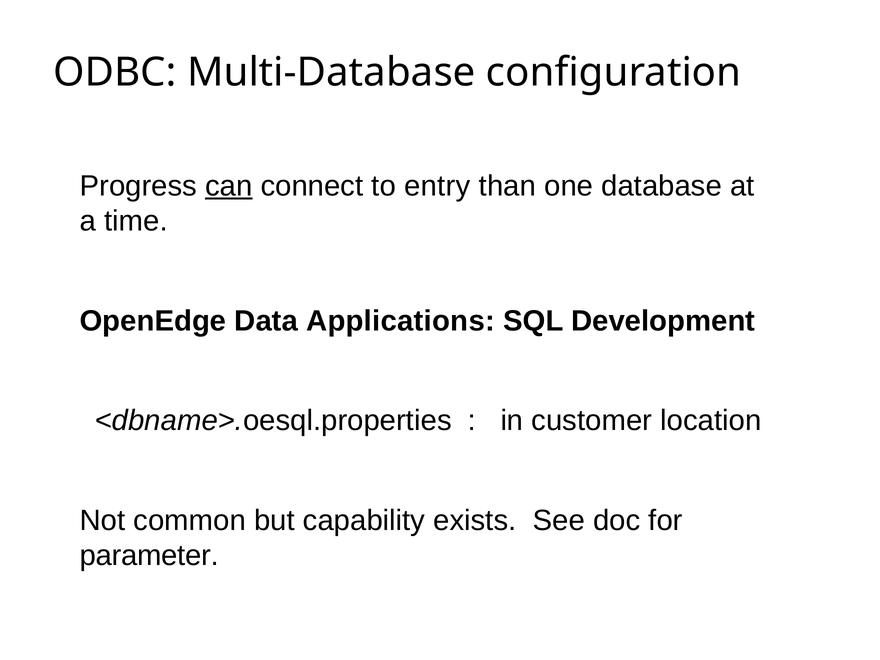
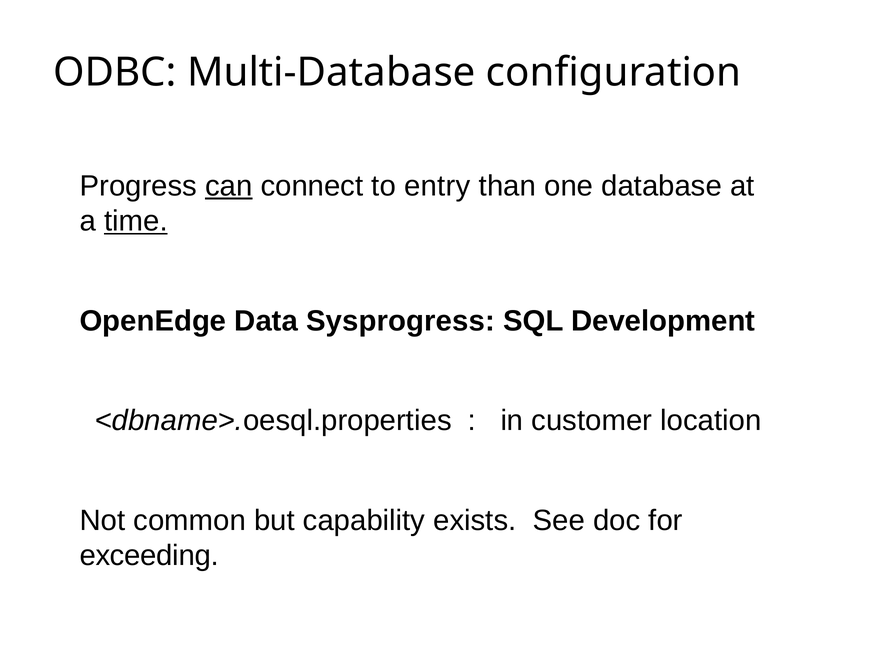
time underline: none -> present
Applications: Applications -> Sysprogress
parameter: parameter -> exceeding
